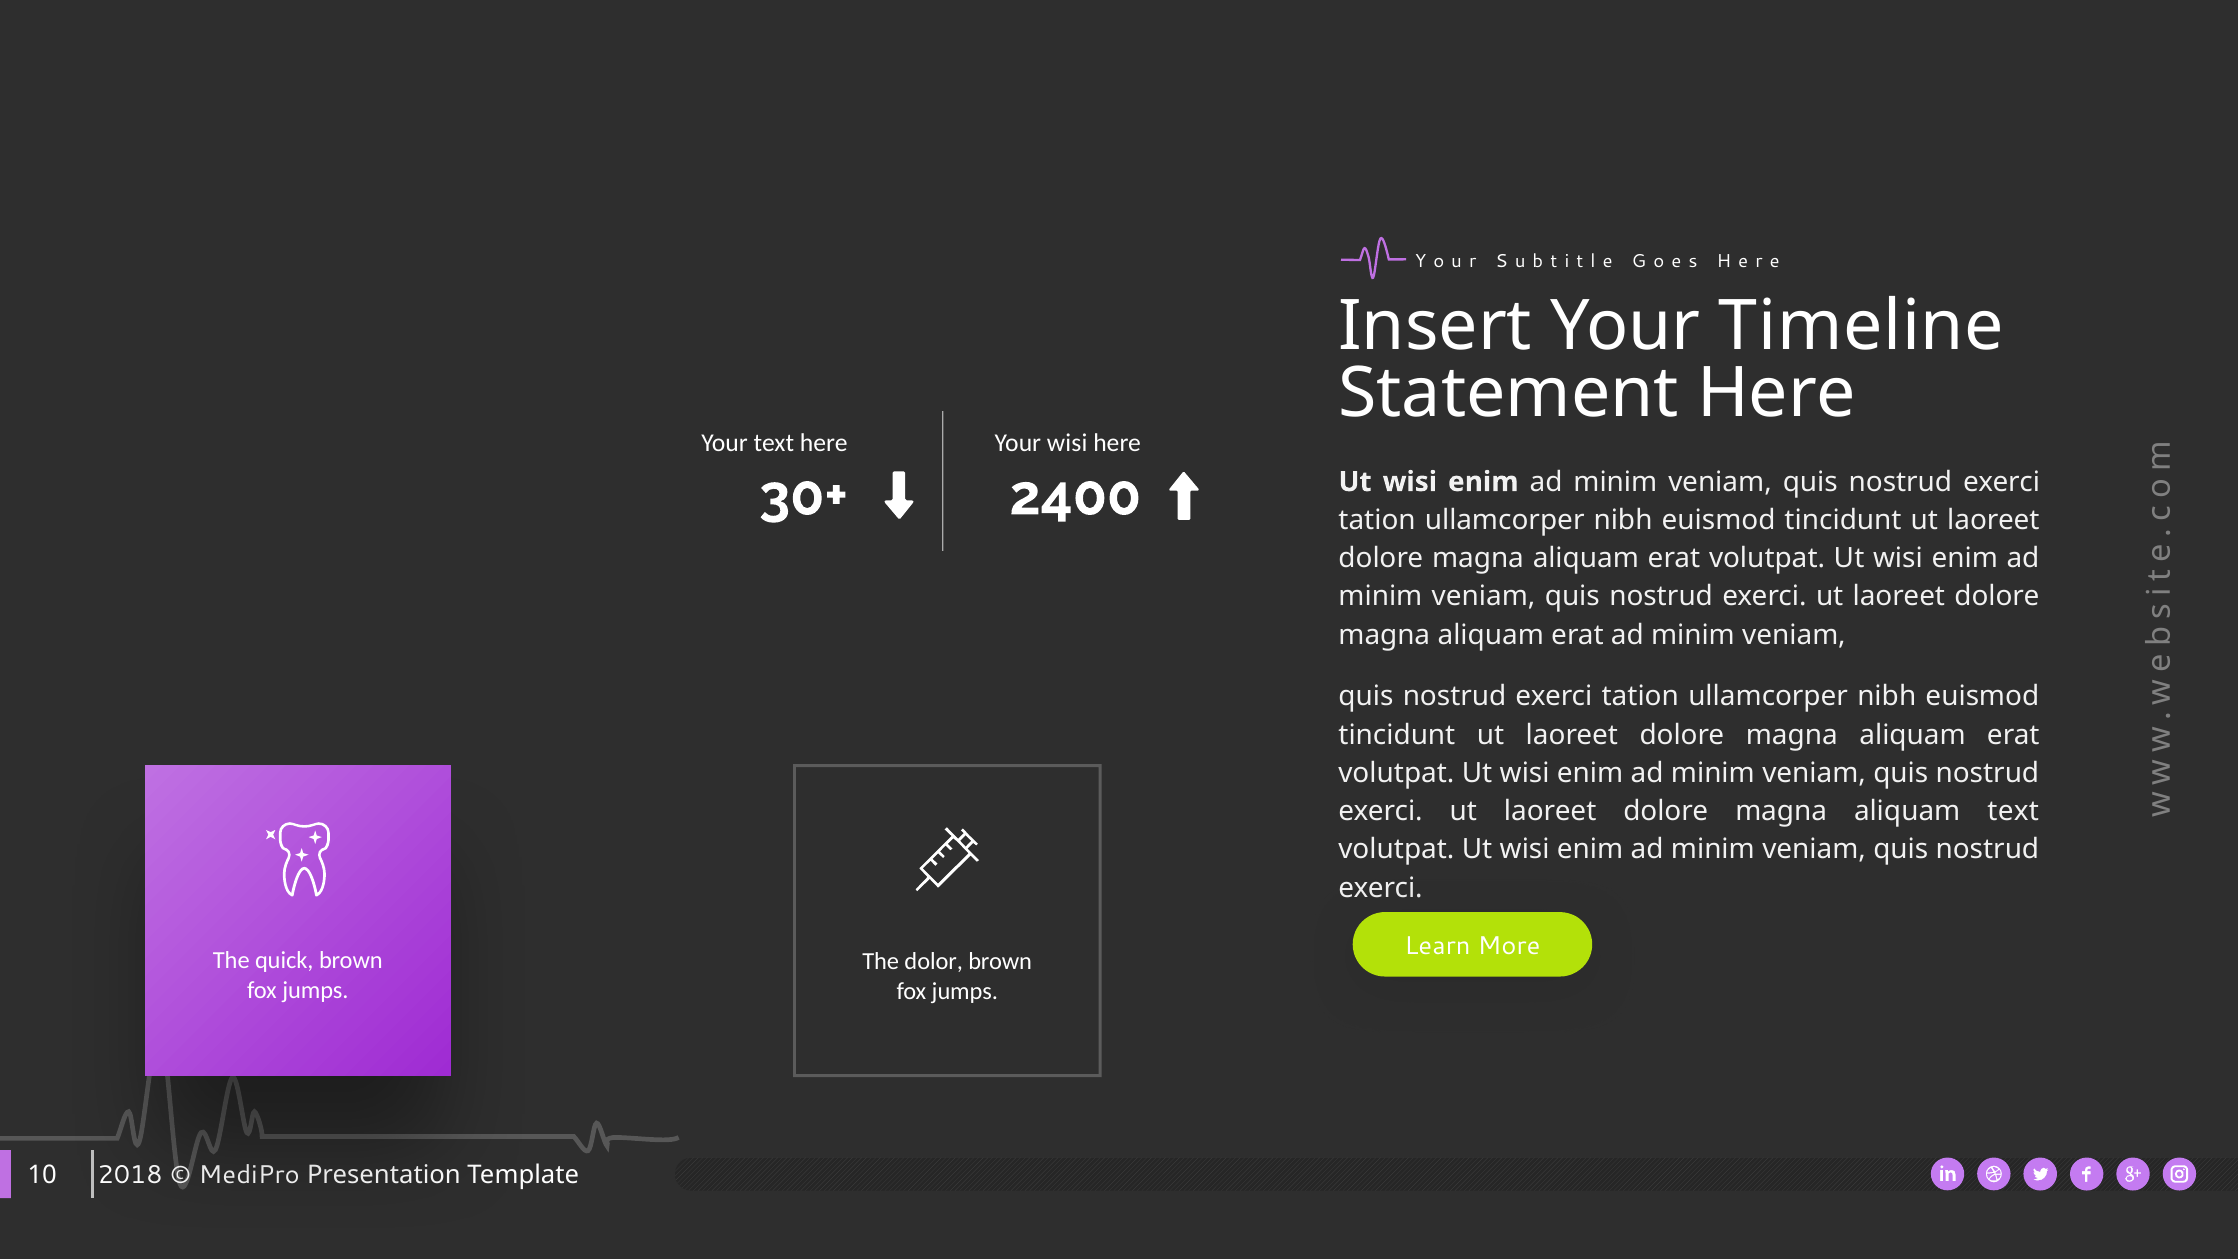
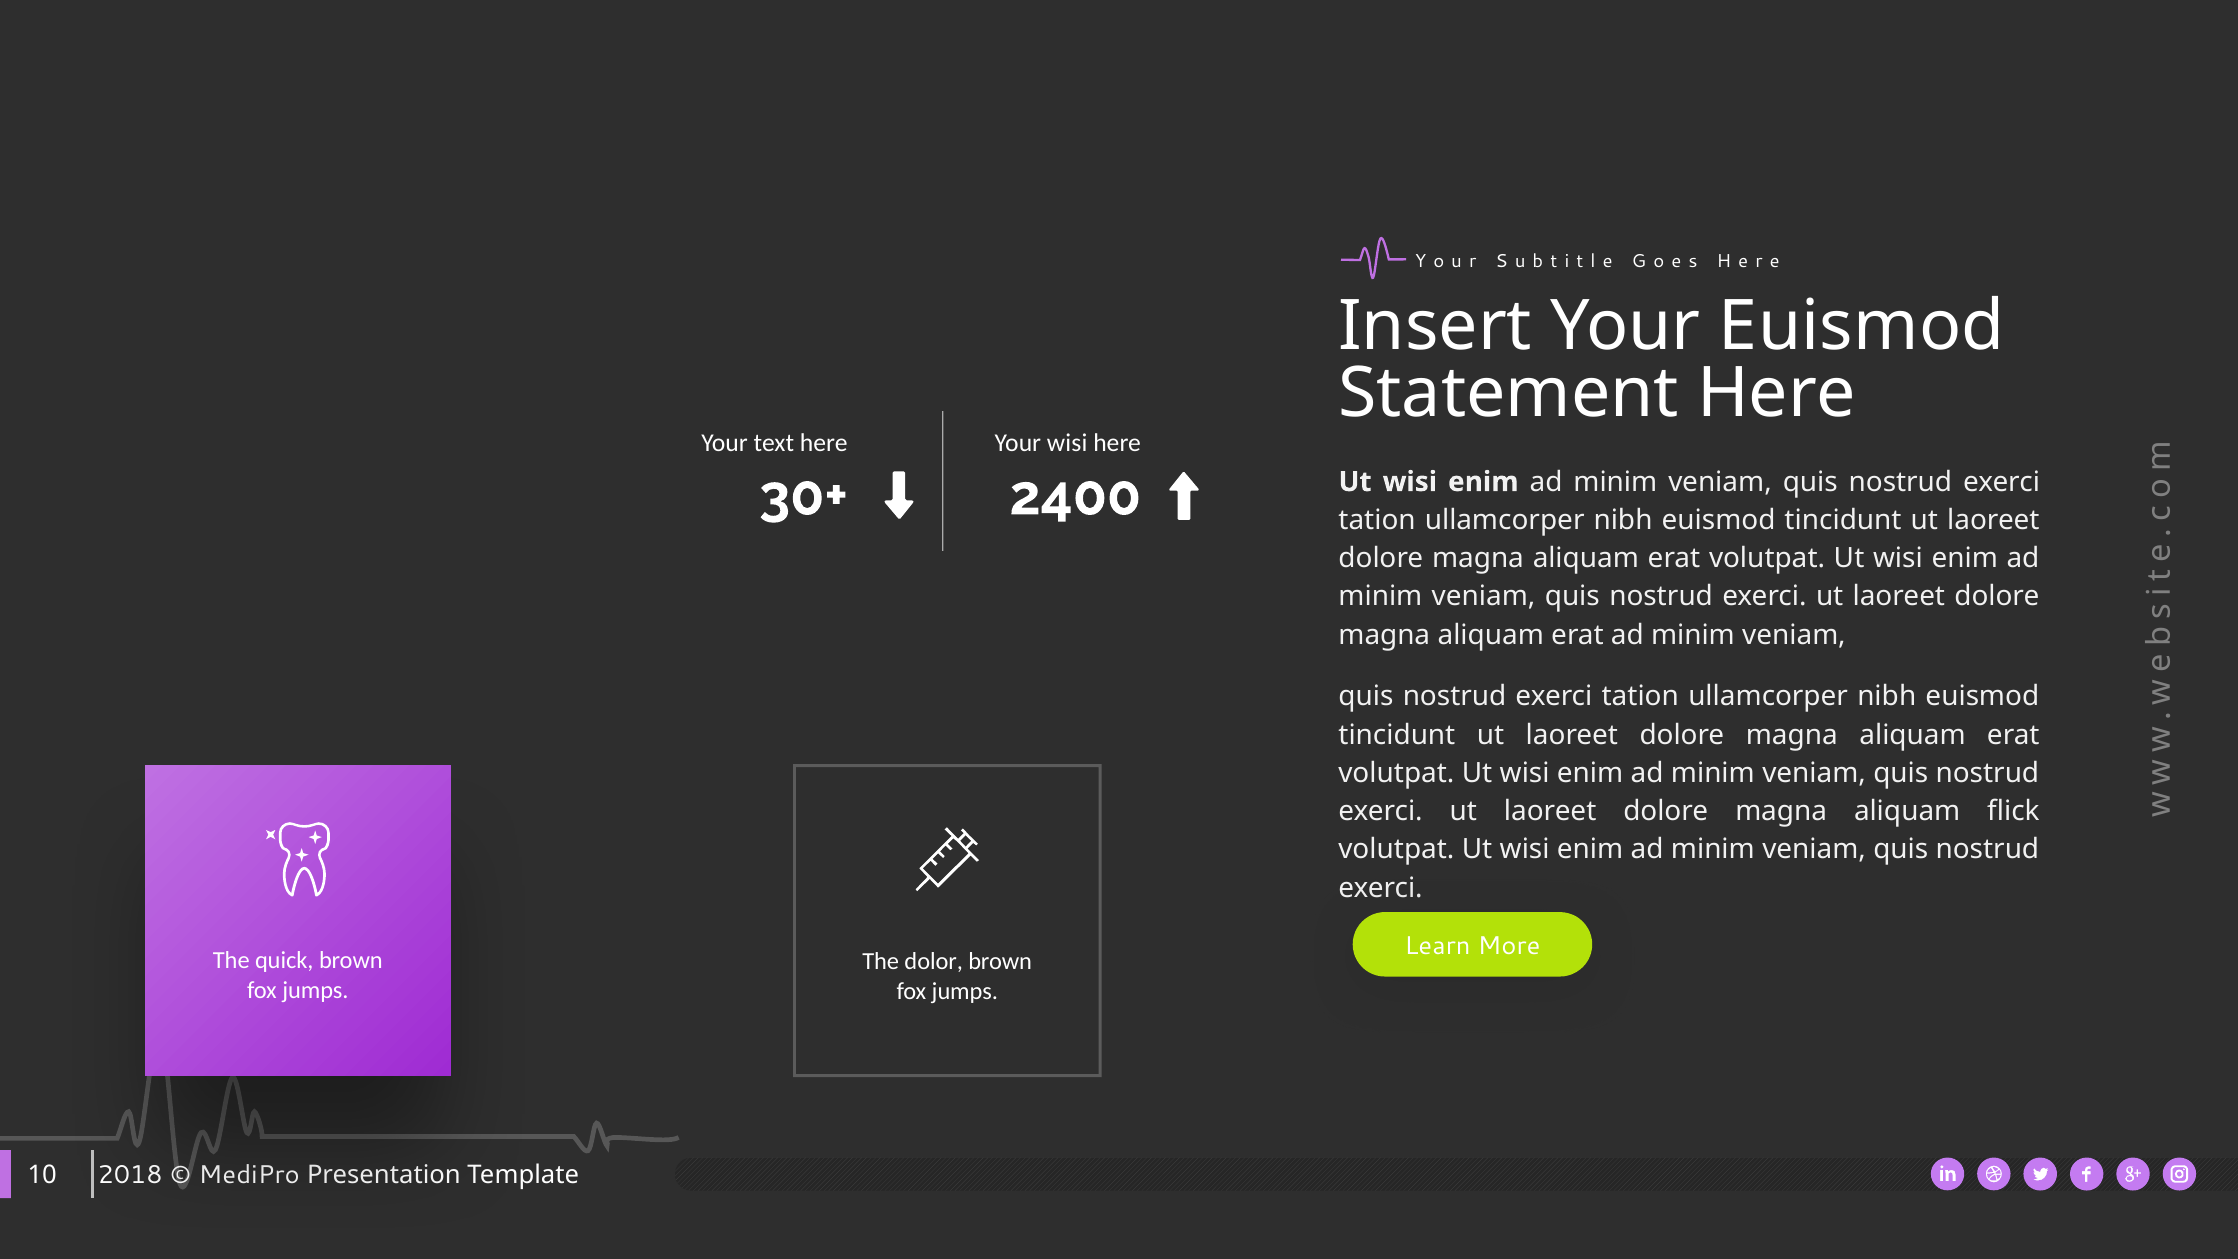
Your Timeline: Timeline -> Euismod
aliquam text: text -> flick
